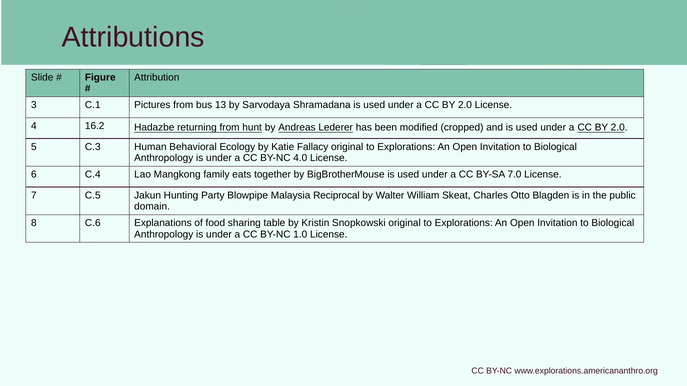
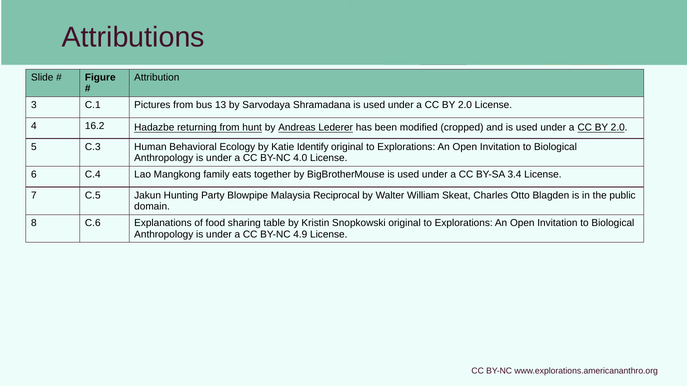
Fallacy: Fallacy -> Identify
7.0: 7.0 -> 3.4
1.0: 1.0 -> 4.9
